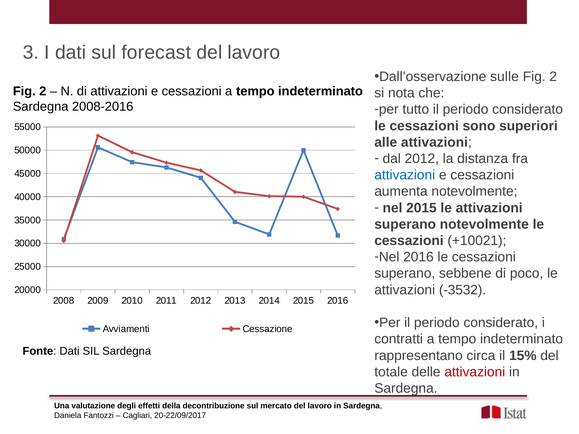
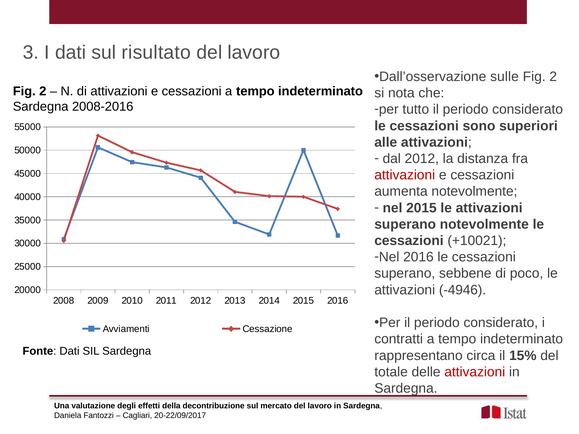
forecast: forecast -> risultato
attivazioni at (405, 175) colour: blue -> red
-3532: -3532 -> -4946
